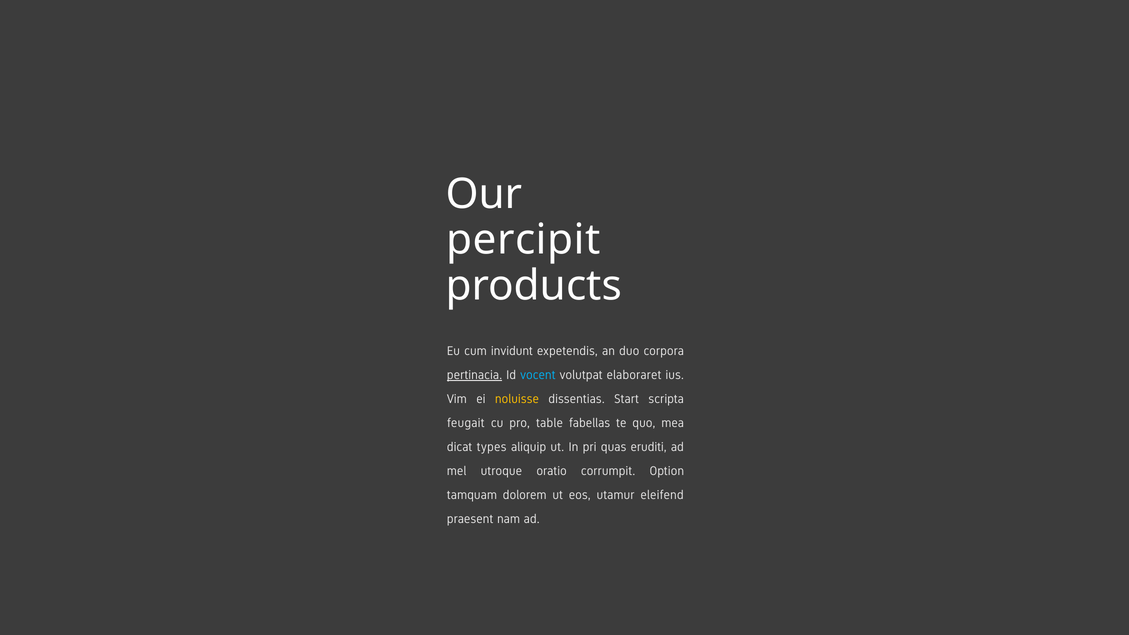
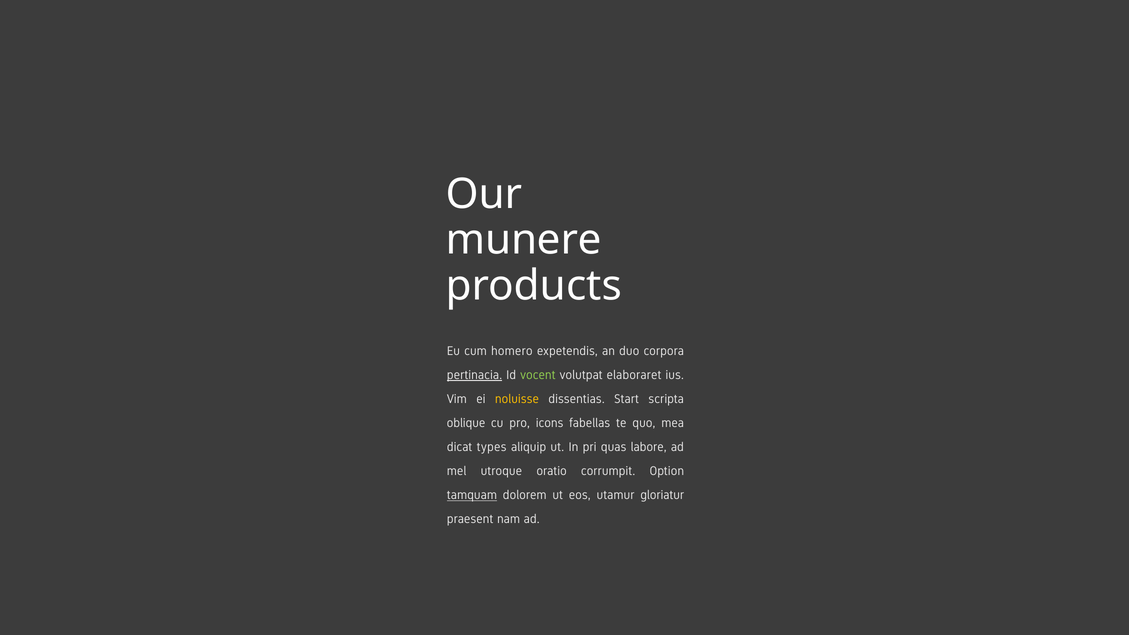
percipit: percipit -> munere
invidunt: invidunt -> homero
vocent colour: light blue -> light green
feugait: feugait -> oblique
table: table -> icons
eruditi: eruditi -> labore
tamquam underline: none -> present
eleifend: eleifend -> gloriatur
